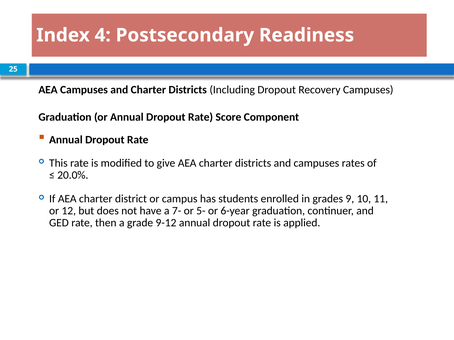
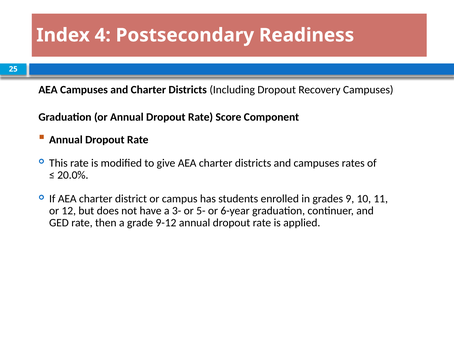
7-: 7- -> 3-
